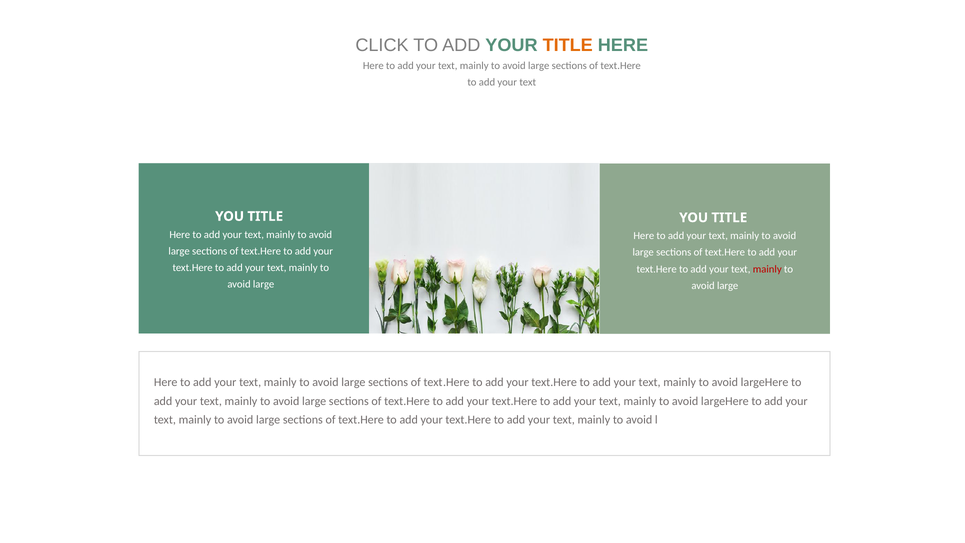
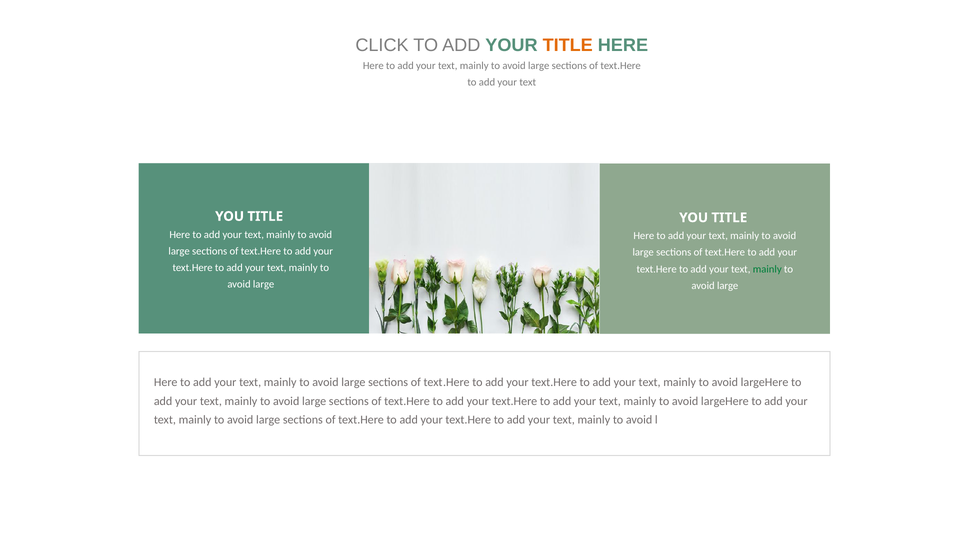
mainly at (767, 269) colour: red -> green
